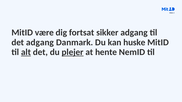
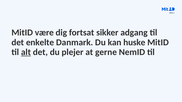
det adgang: adgang -> enkelte
plejer underline: present -> none
hente: hente -> gerne
